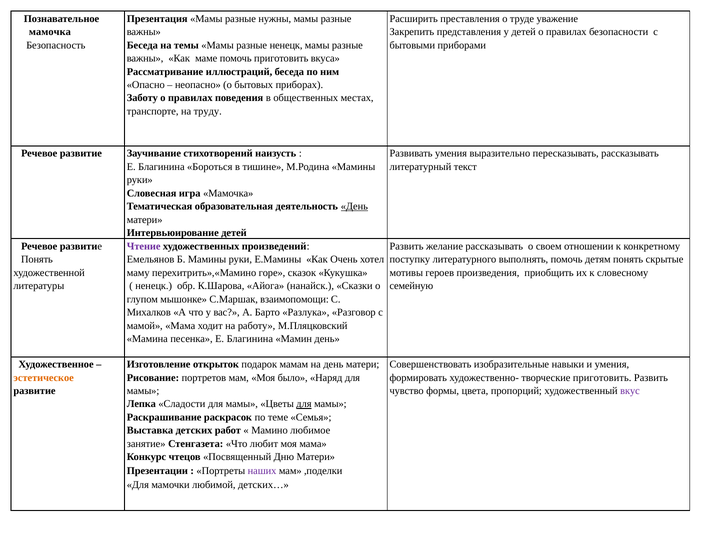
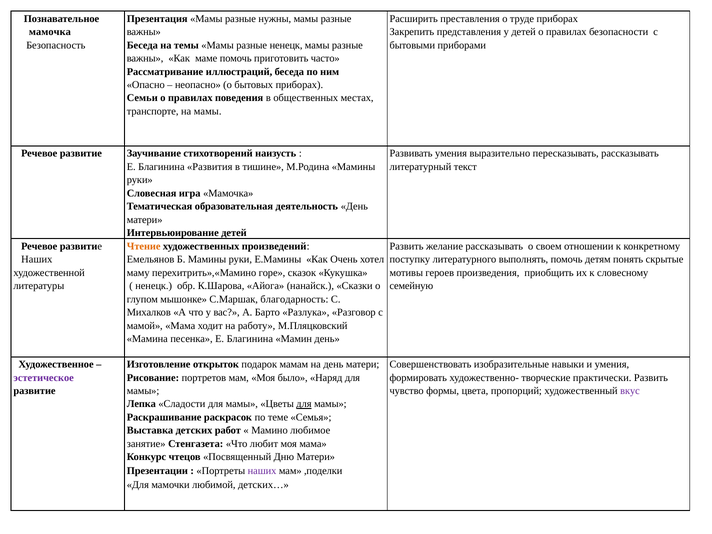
труде уважение: уважение -> приборах
вкуса: вкуса -> часто
Заботу: Заботу -> Семьи
на труду: труду -> мамы
Бороться: Бороться -> Развития
День at (354, 206) underline: present -> none
Чтение colour: purple -> orange
Понять at (37, 259): Понять -> Наших
взаимопомощи: взаимопомощи -> благодарность
эстетическое colour: orange -> purple
творческие приготовить: приготовить -> практически
